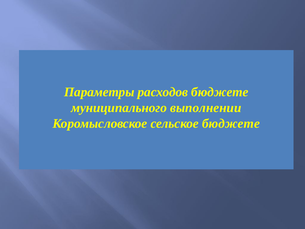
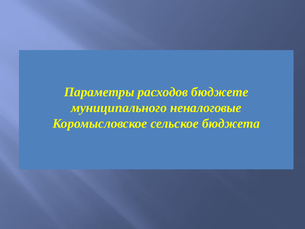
выполнении: выполнении -> неналоговые
сельское бюджете: бюджете -> бюджета
